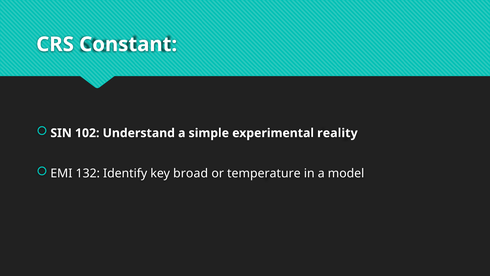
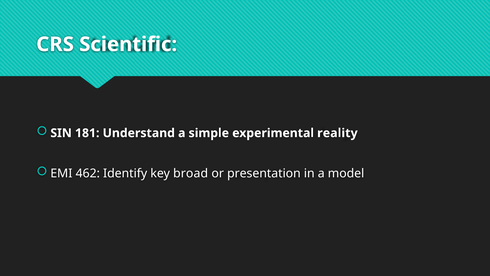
Constant: Constant -> Scientific
102: 102 -> 181
132: 132 -> 462
temperature: temperature -> presentation
